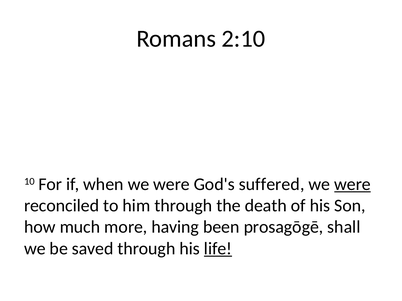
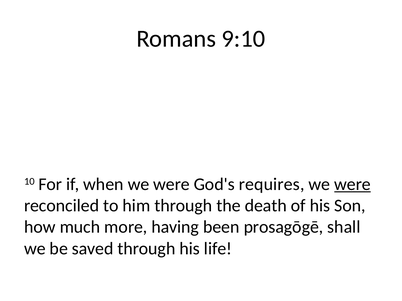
2:10: 2:10 -> 9:10
suffered: suffered -> requires
life underline: present -> none
